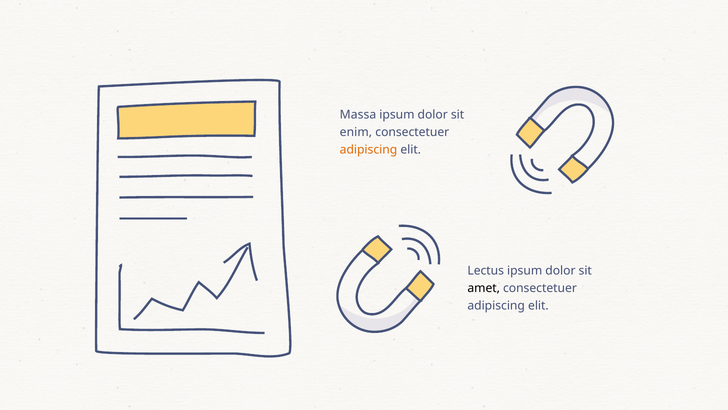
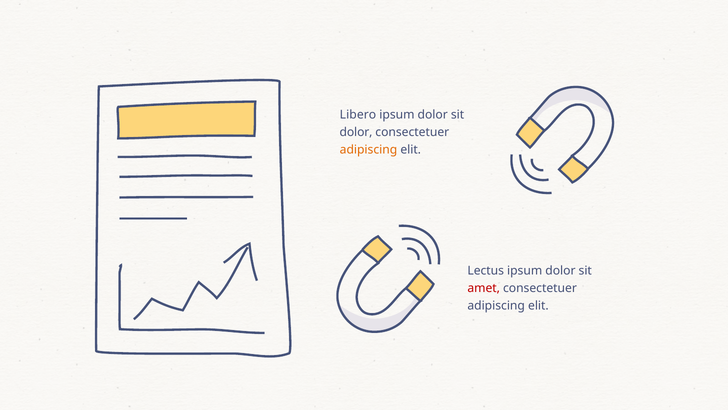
Massa: Massa -> Libero
enim at (356, 132): enim -> dolor
amet colour: black -> red
